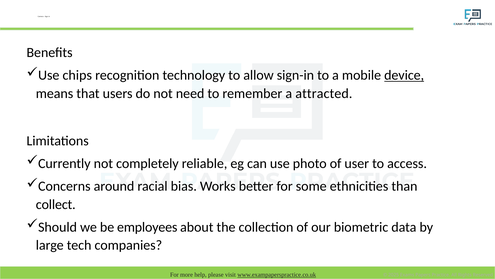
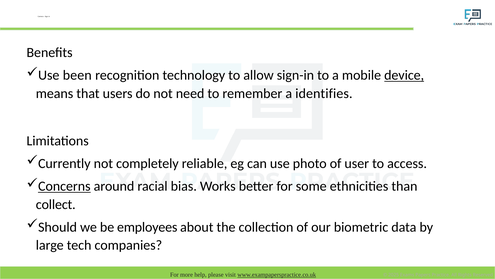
chips: chips -> been
attracted: attracted -> identifies
Concerns underline: none -> present
